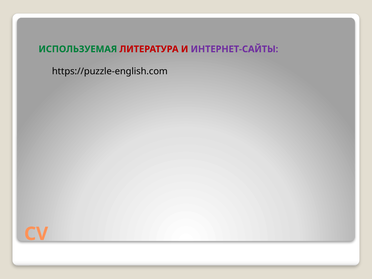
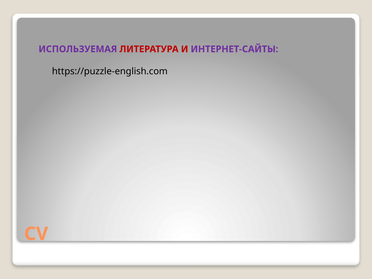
ИСПОЛЬЗУЕМАЯ colour: green -> purple
